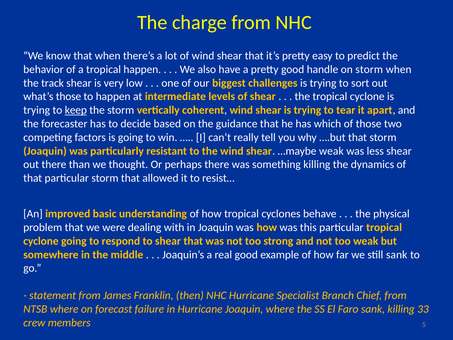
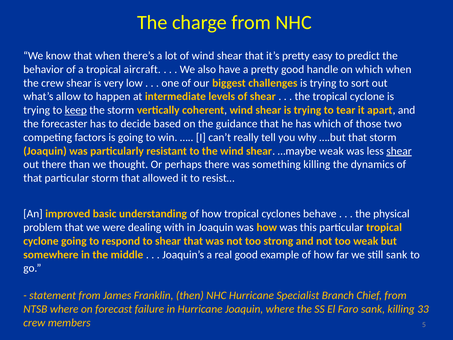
tropical happen: happen -> aircraft
on storm: storm -> which
the track: track -> crew
what’s those: those -> allow
shear at (399, 151) underline: none -> present
